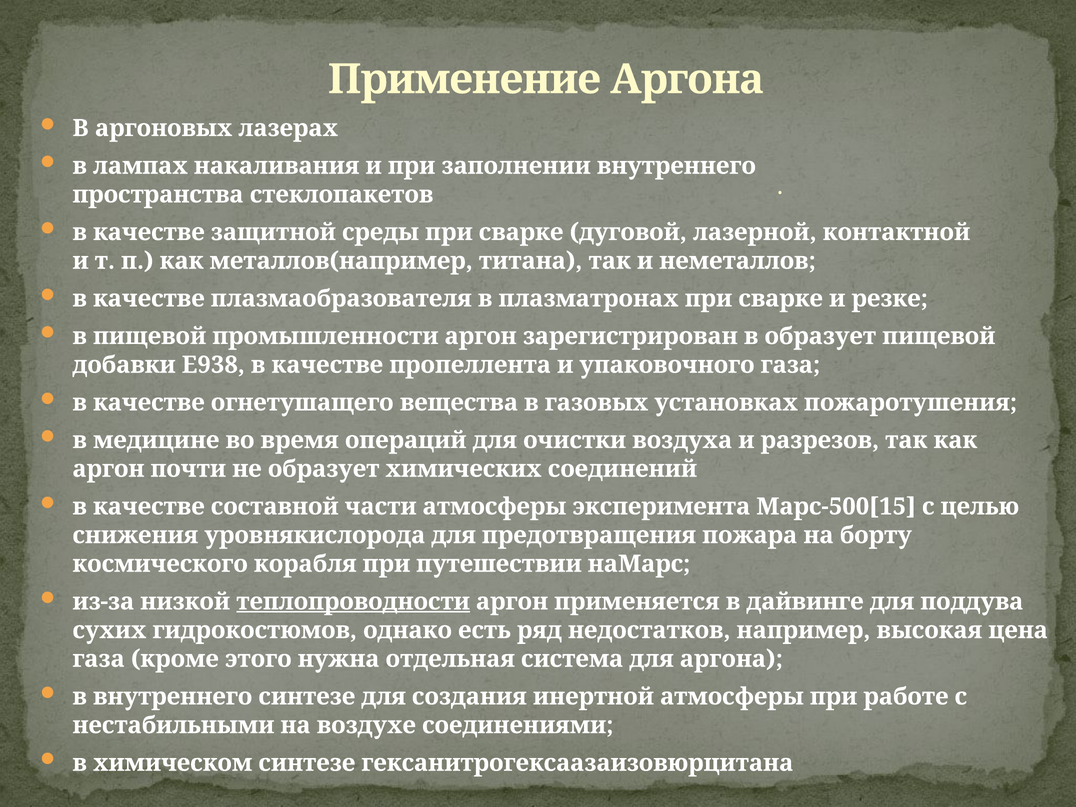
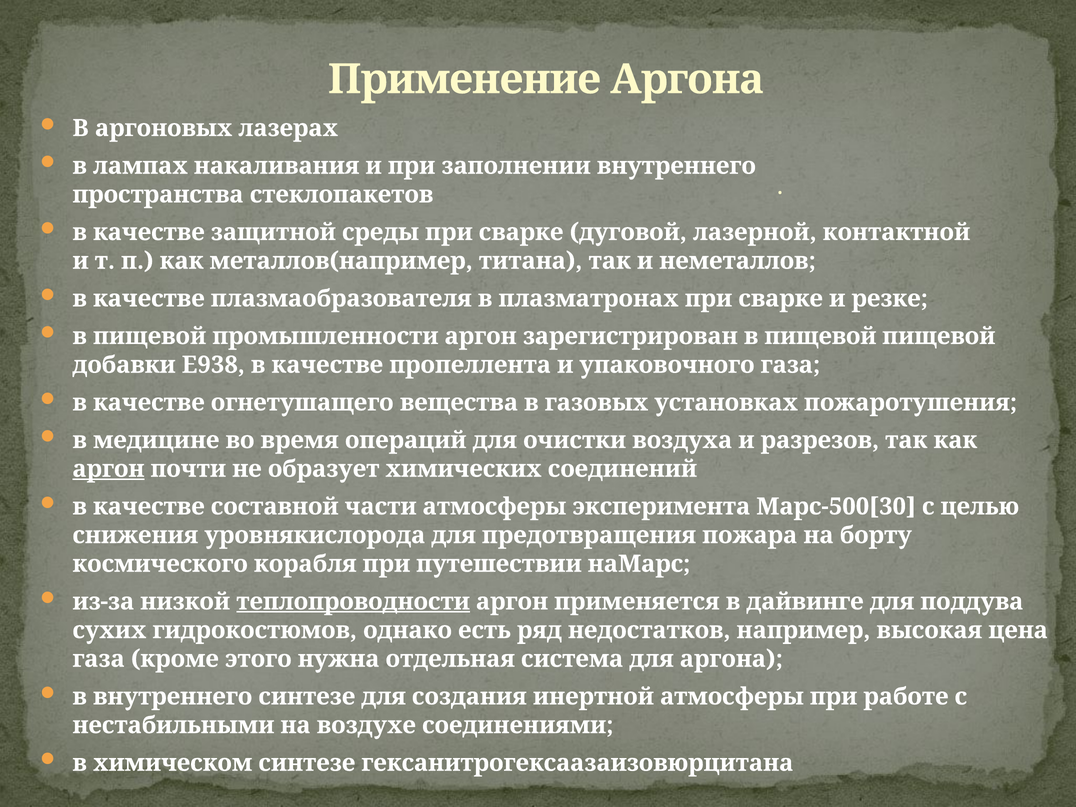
зарегистрирован в образует: образует -> пищевой
аргон at (109, 469) underline: none -> present
Марс-500[15: Марс-500[15 -> Марс-500[30
